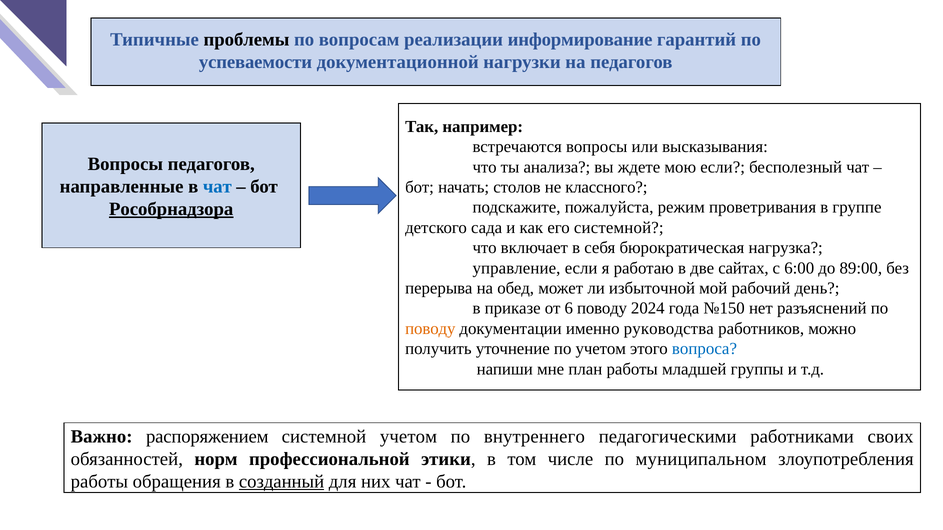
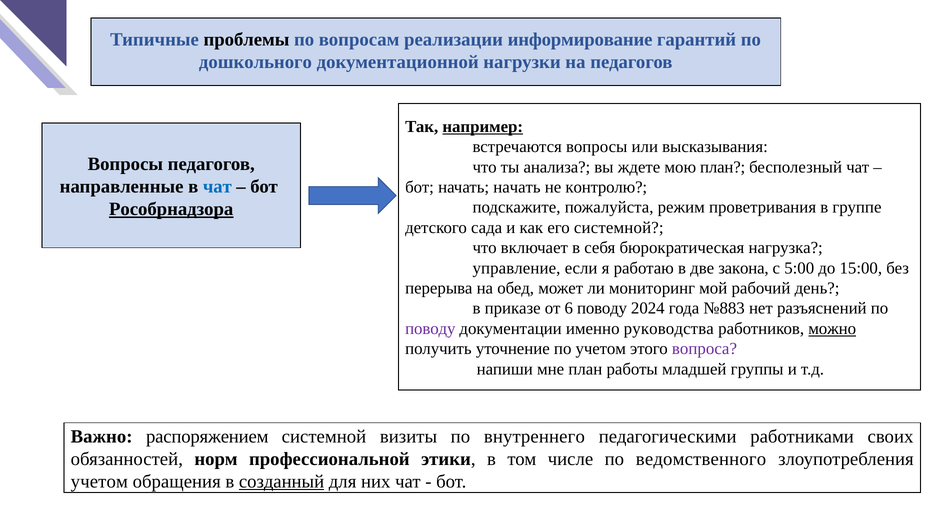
успеваемости: успеваемости -> дошкольного
например underline: none -> present
мою если: если -> план
начать столов: столов -> начать
классного: классного -> контролю
сайтах: сайтах -> закона
6:00: 6:00 -> 5:00
89:00: 89:00 -> 15:00
избыточной: избыточной -> мониторинг
№150: №150 -> №883
поводу at (430, 329) colour: orange -> purple
можно underline: none -> present
вопроса colour: blue -> purple
системной учетом: учетом -> визиты
муниципальном: муниципальном -> ведомственного
работы at (99, 482): работы -> учетом
